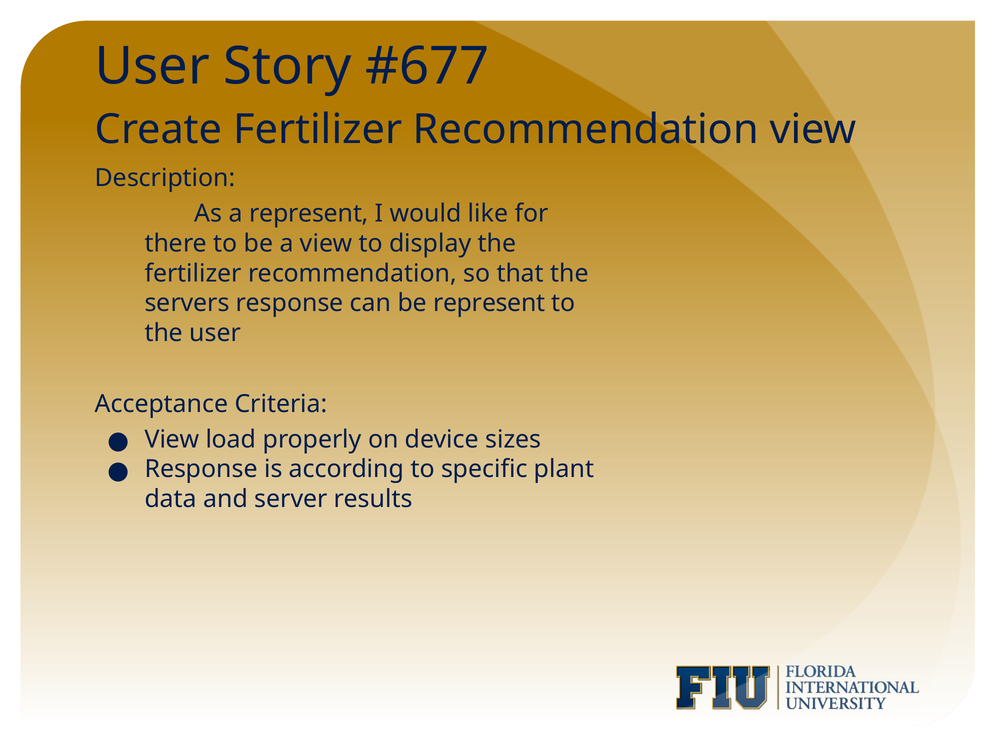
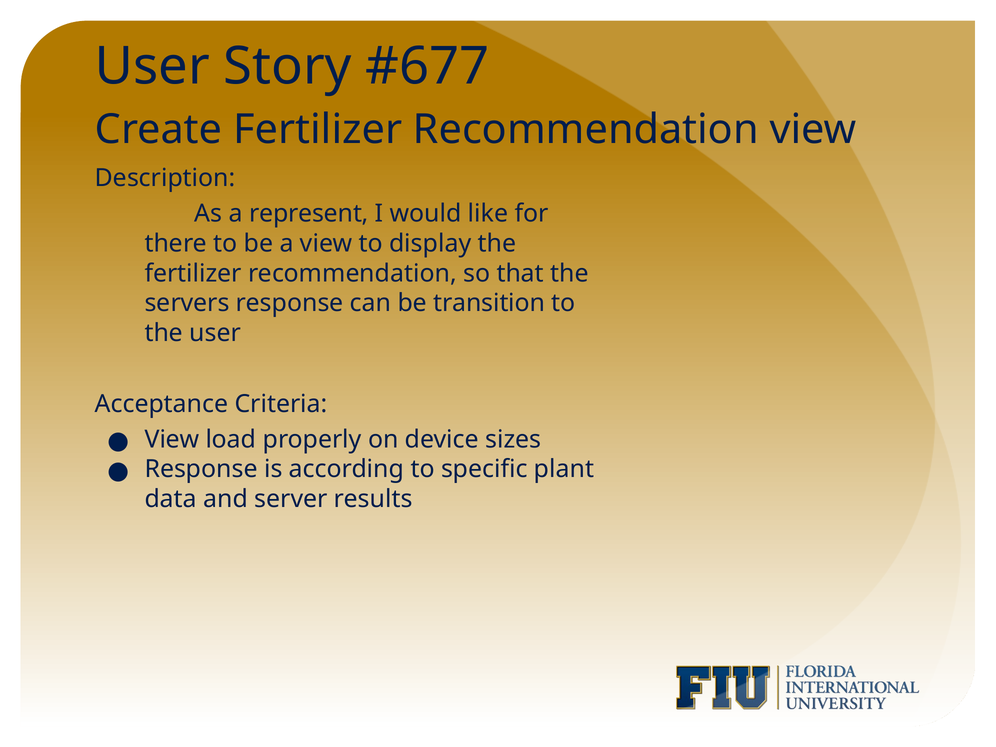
be represent: represent -> transition
